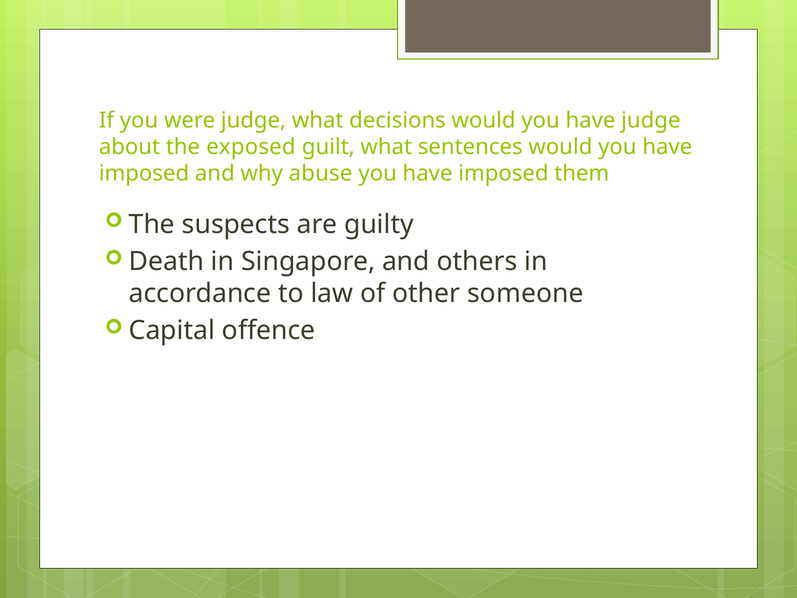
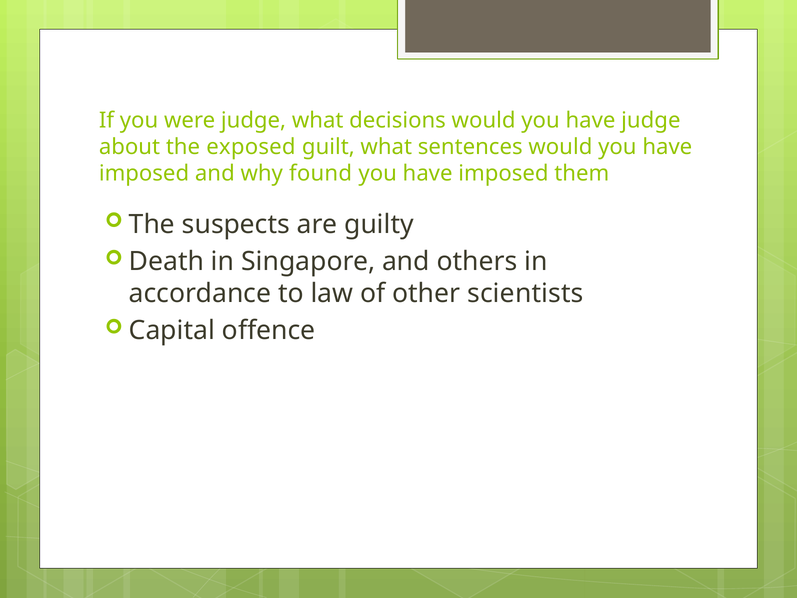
abuse: abuse -> found
someone: someone -> scientists
